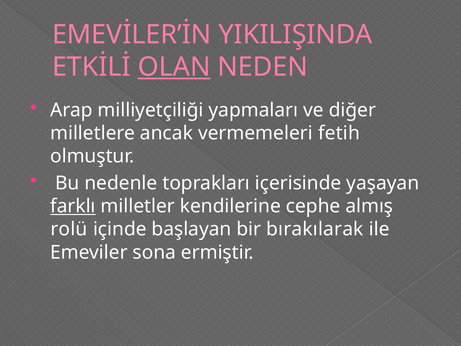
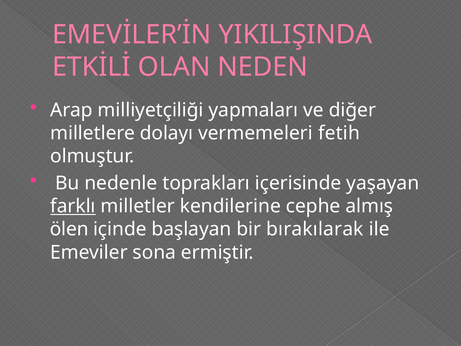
OLAN underline: present -> none
ancak: ancak -> dolayı
rolü: rolü -> ölen
